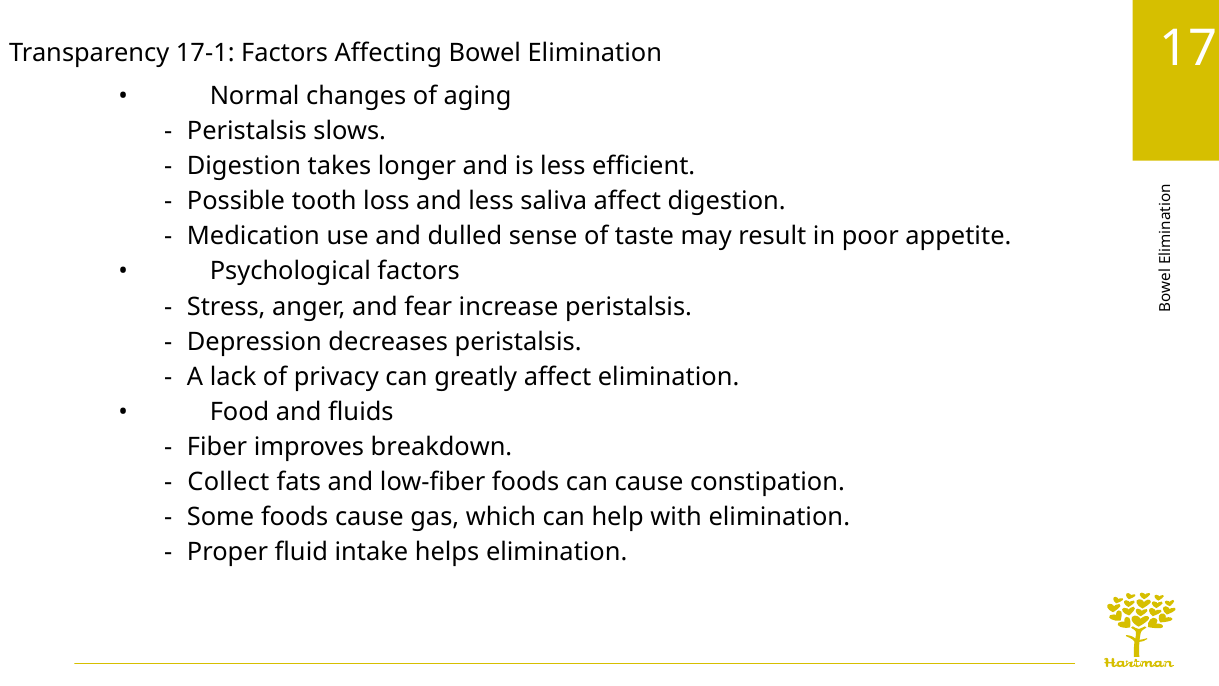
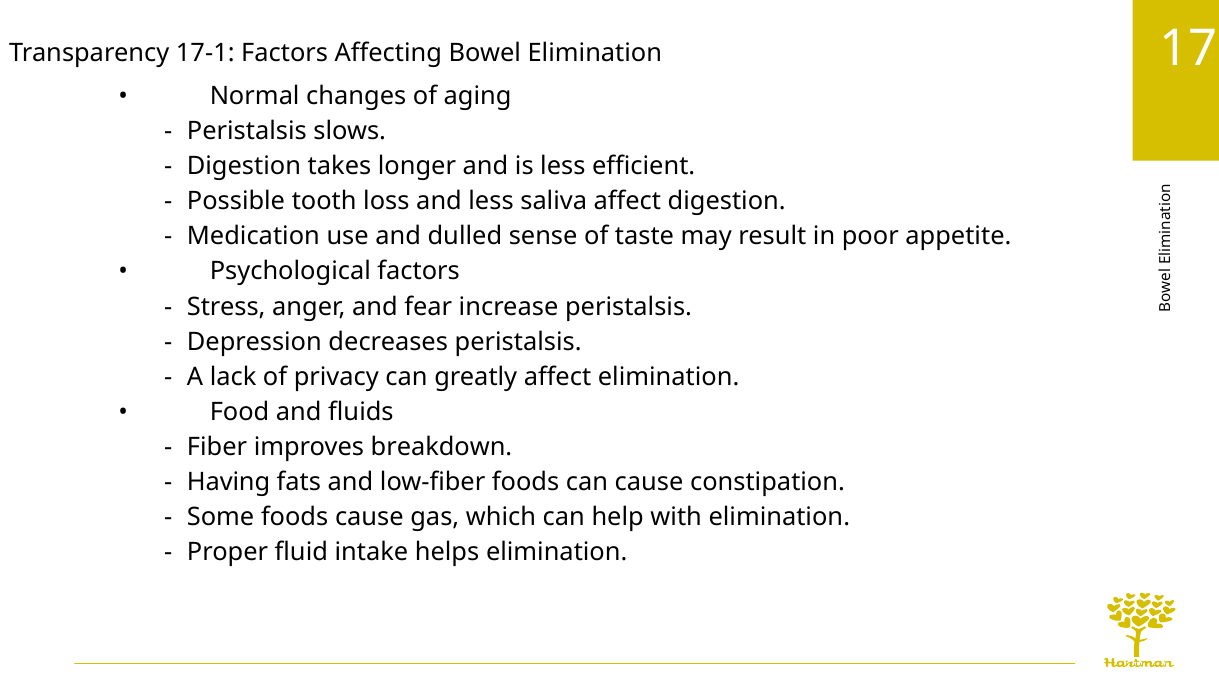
Collect: Collect -> Having
